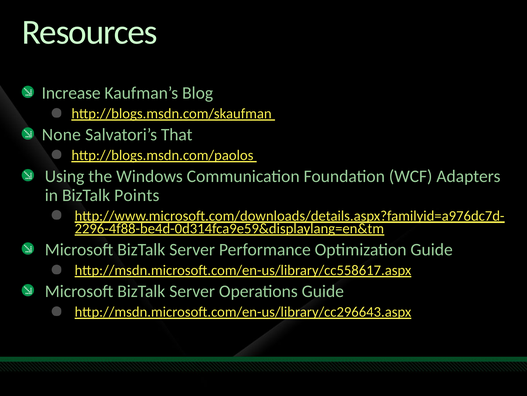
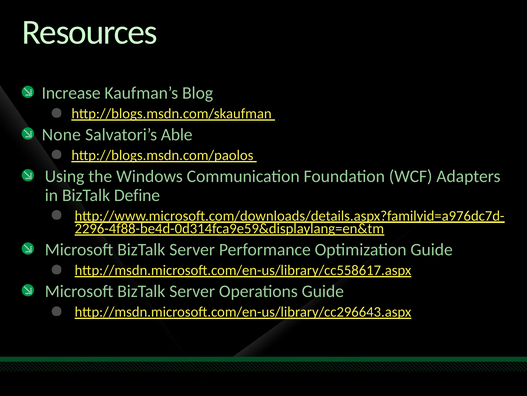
That: That -> Able
Points: Points -> Define
